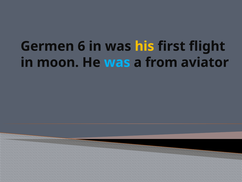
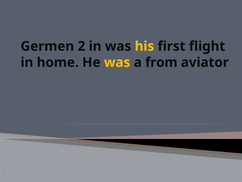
6: 6 -> 2
moon: moon -> home
was at (117, 62) colour: light blue -> yellow
